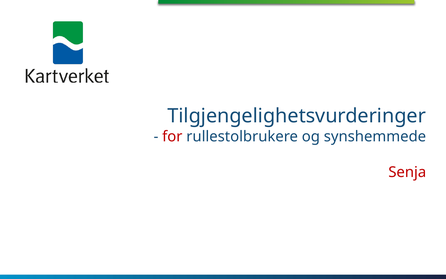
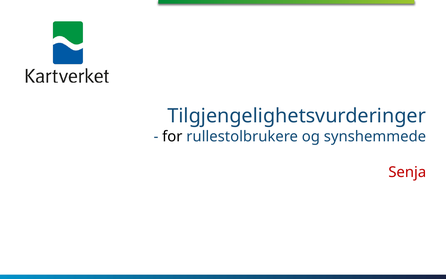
for colour: red -> black
